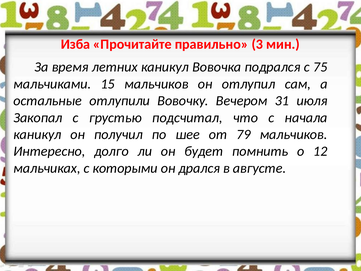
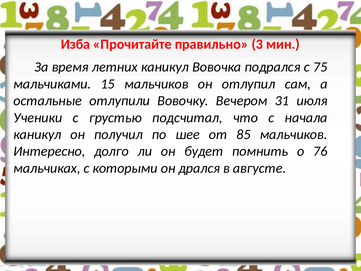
Закопал: Закопал -> Ученики
79: 79 -> 85
12: 12 -> 76
